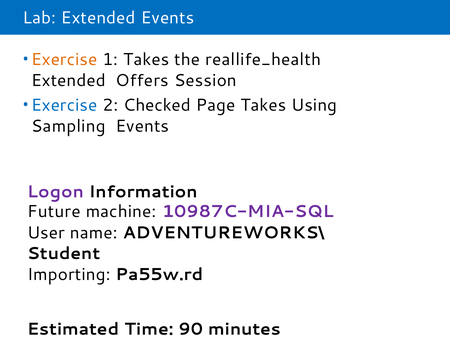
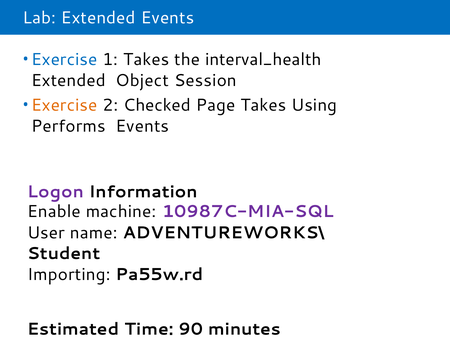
Exercise at (64, 59) colour: orange -> blue
reallife_health: reallife_health -> interval_health
Offers: Offers -> Object
Exercise at (64, 105) colour: blue -> orange
Sampling: Sampling -> Performs
Future: Future -> Enable
